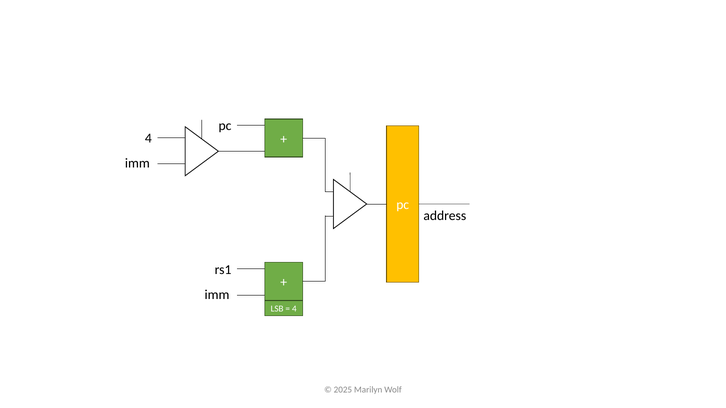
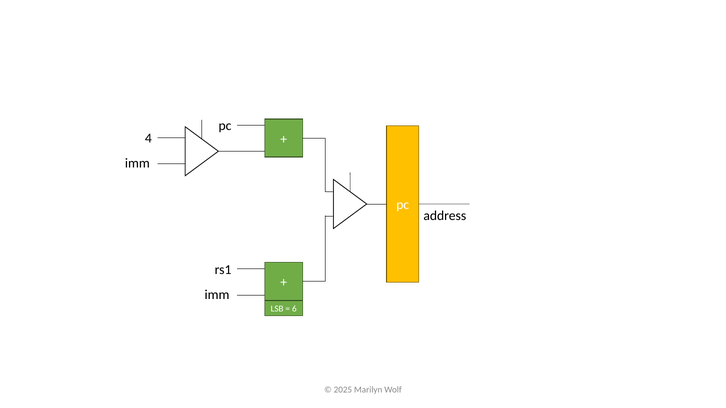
4 at (294, 309): 4 -> 6
